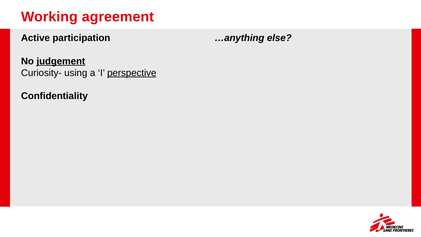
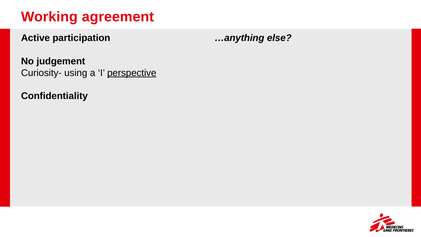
judgement underline: present -> none
